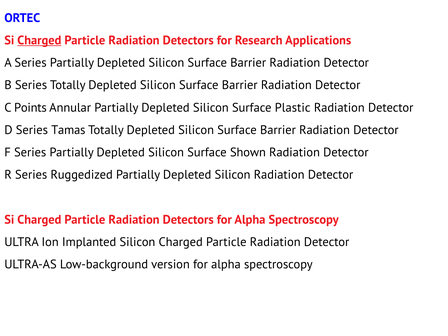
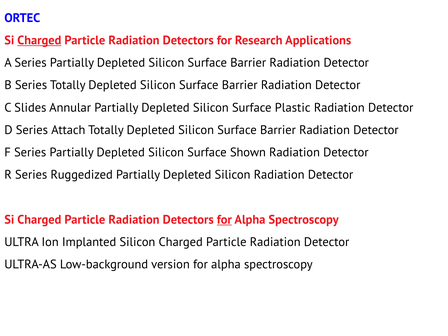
Points: Points -> Slides
Tamas: Tamas -> Attach
for at (224, 220) underline: none -> present
